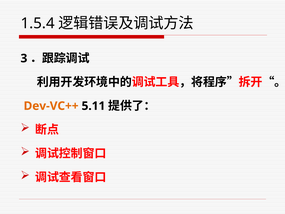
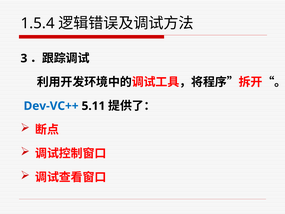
Dev-VC++ colour: orange -> blue
